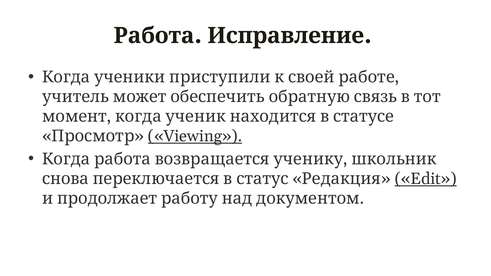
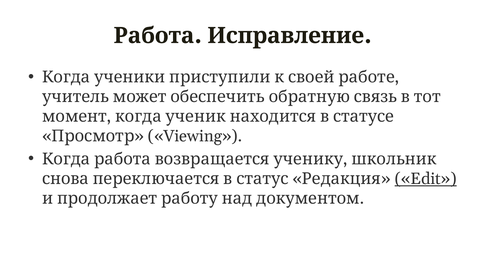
Viewing underline: present -> none
